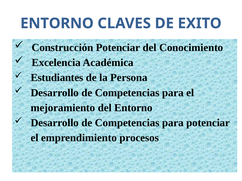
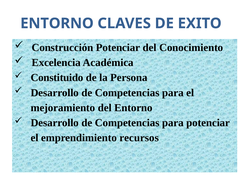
Estudiantes: Estudiantes -> Constituido
procesos: procesos -> recursos
